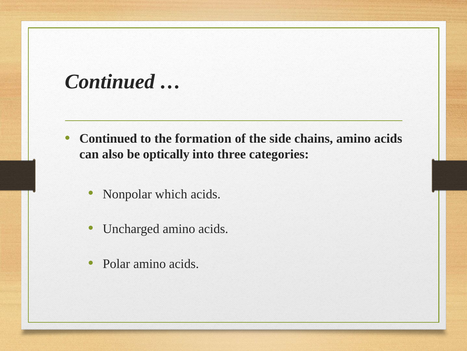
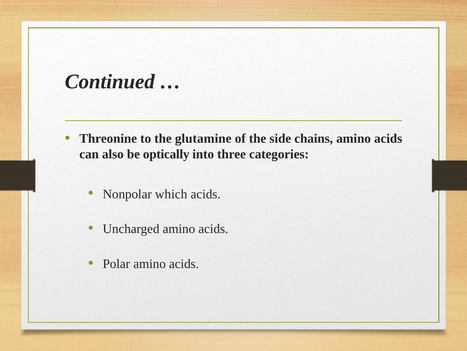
Continued at (108, 138): Continued -> Threonine
formation: formation -> glutamine
